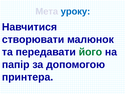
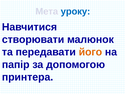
його colour: green -> orange
